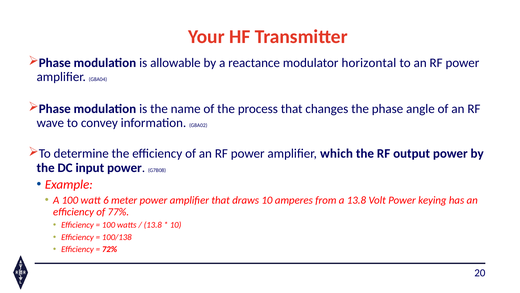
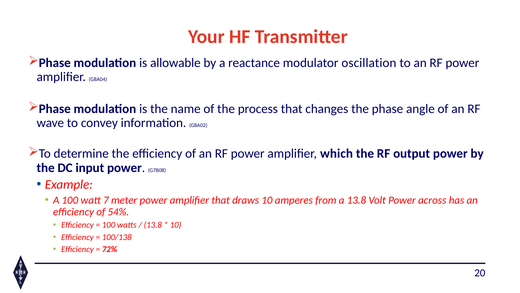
horizontal: horizontal -> oscillation
6: 6 -> 7
keying: keying -> across
77%: 77% -> 54%
